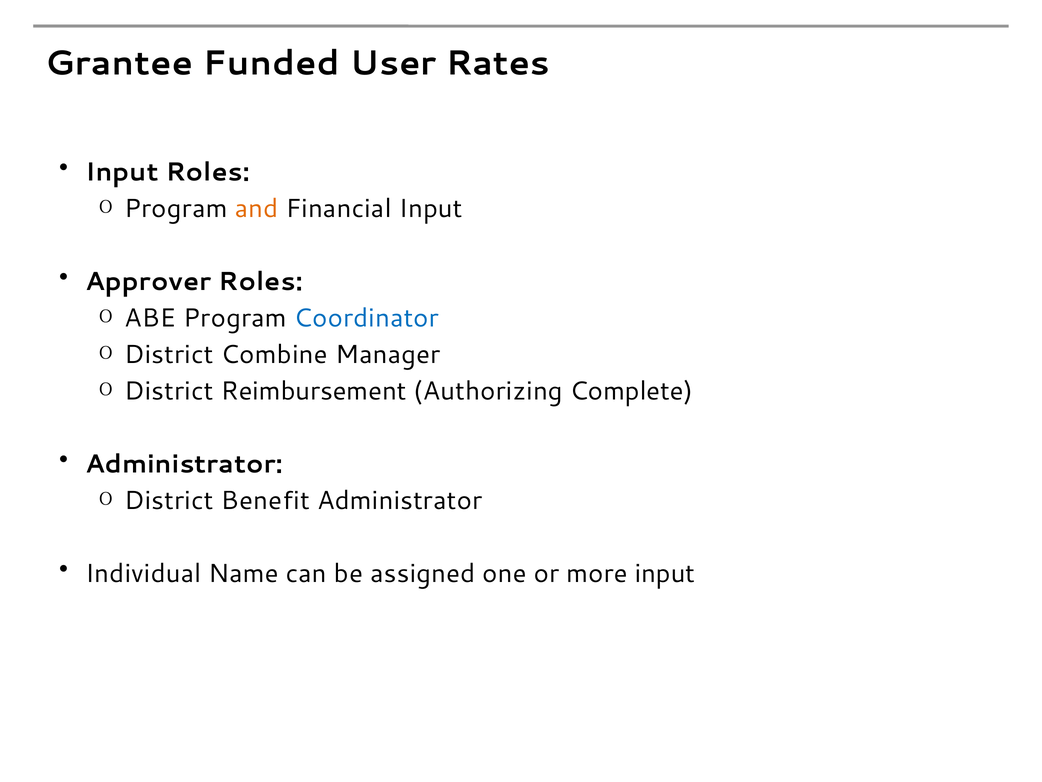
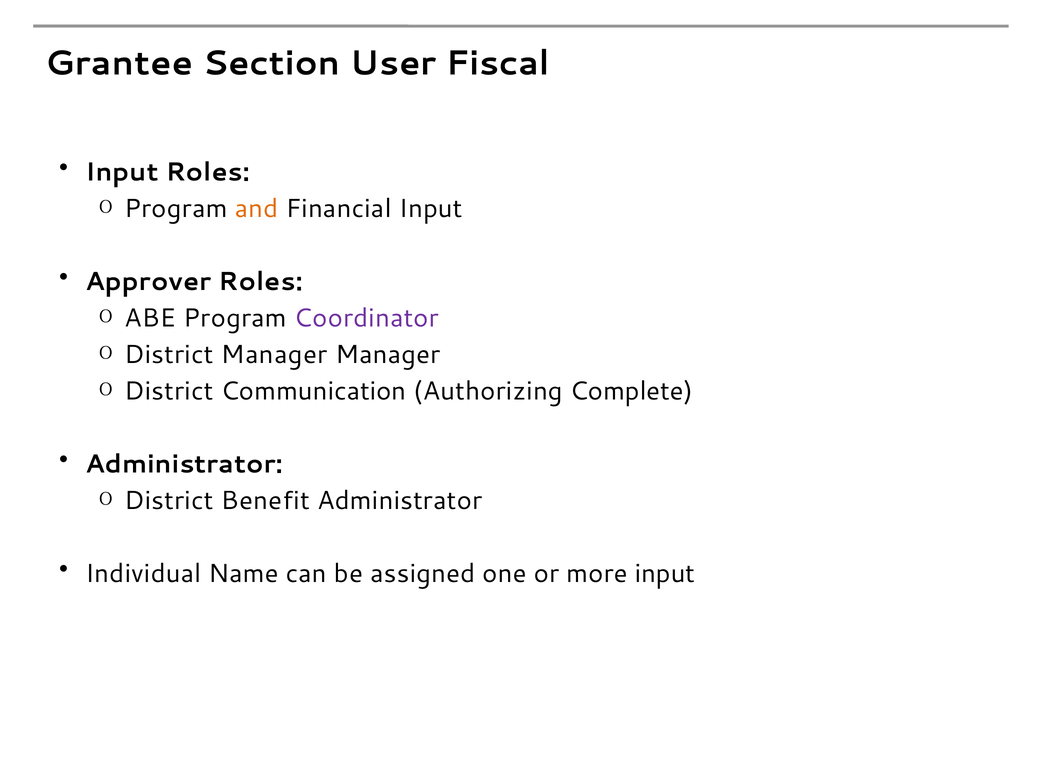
Funded: Funded -> Section
Rates: Rates -> Fiscal
Coordinator colour: blue -> purple
District Combine: Combine -> Manager
Reimbursement: Reimbursement -> Communication
